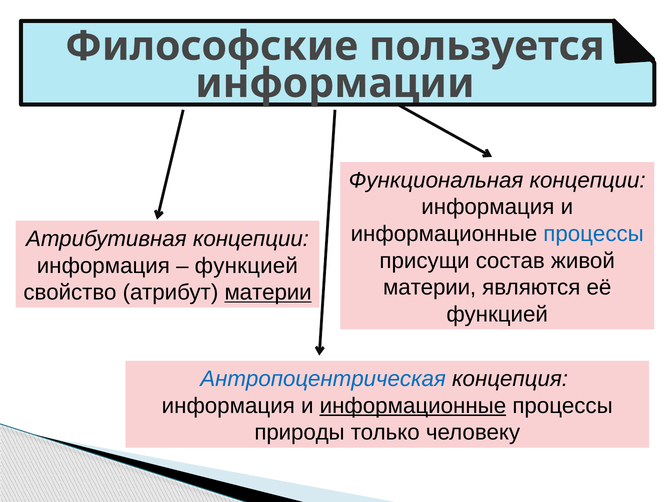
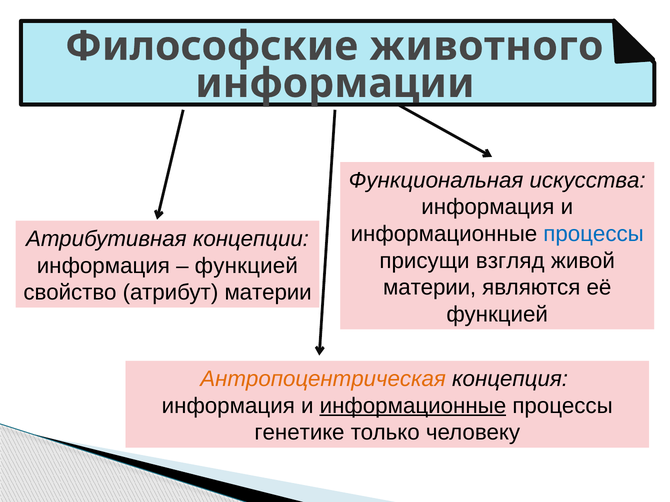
пользуется: пользуется -> животного
Функциональная концепции: концепции -> искусства
состав: состав -> взгляд
материи at (268, 293) underline: present -> none
Антропоцентрическая colour: blue -> orange
природы: природы -> генетике
